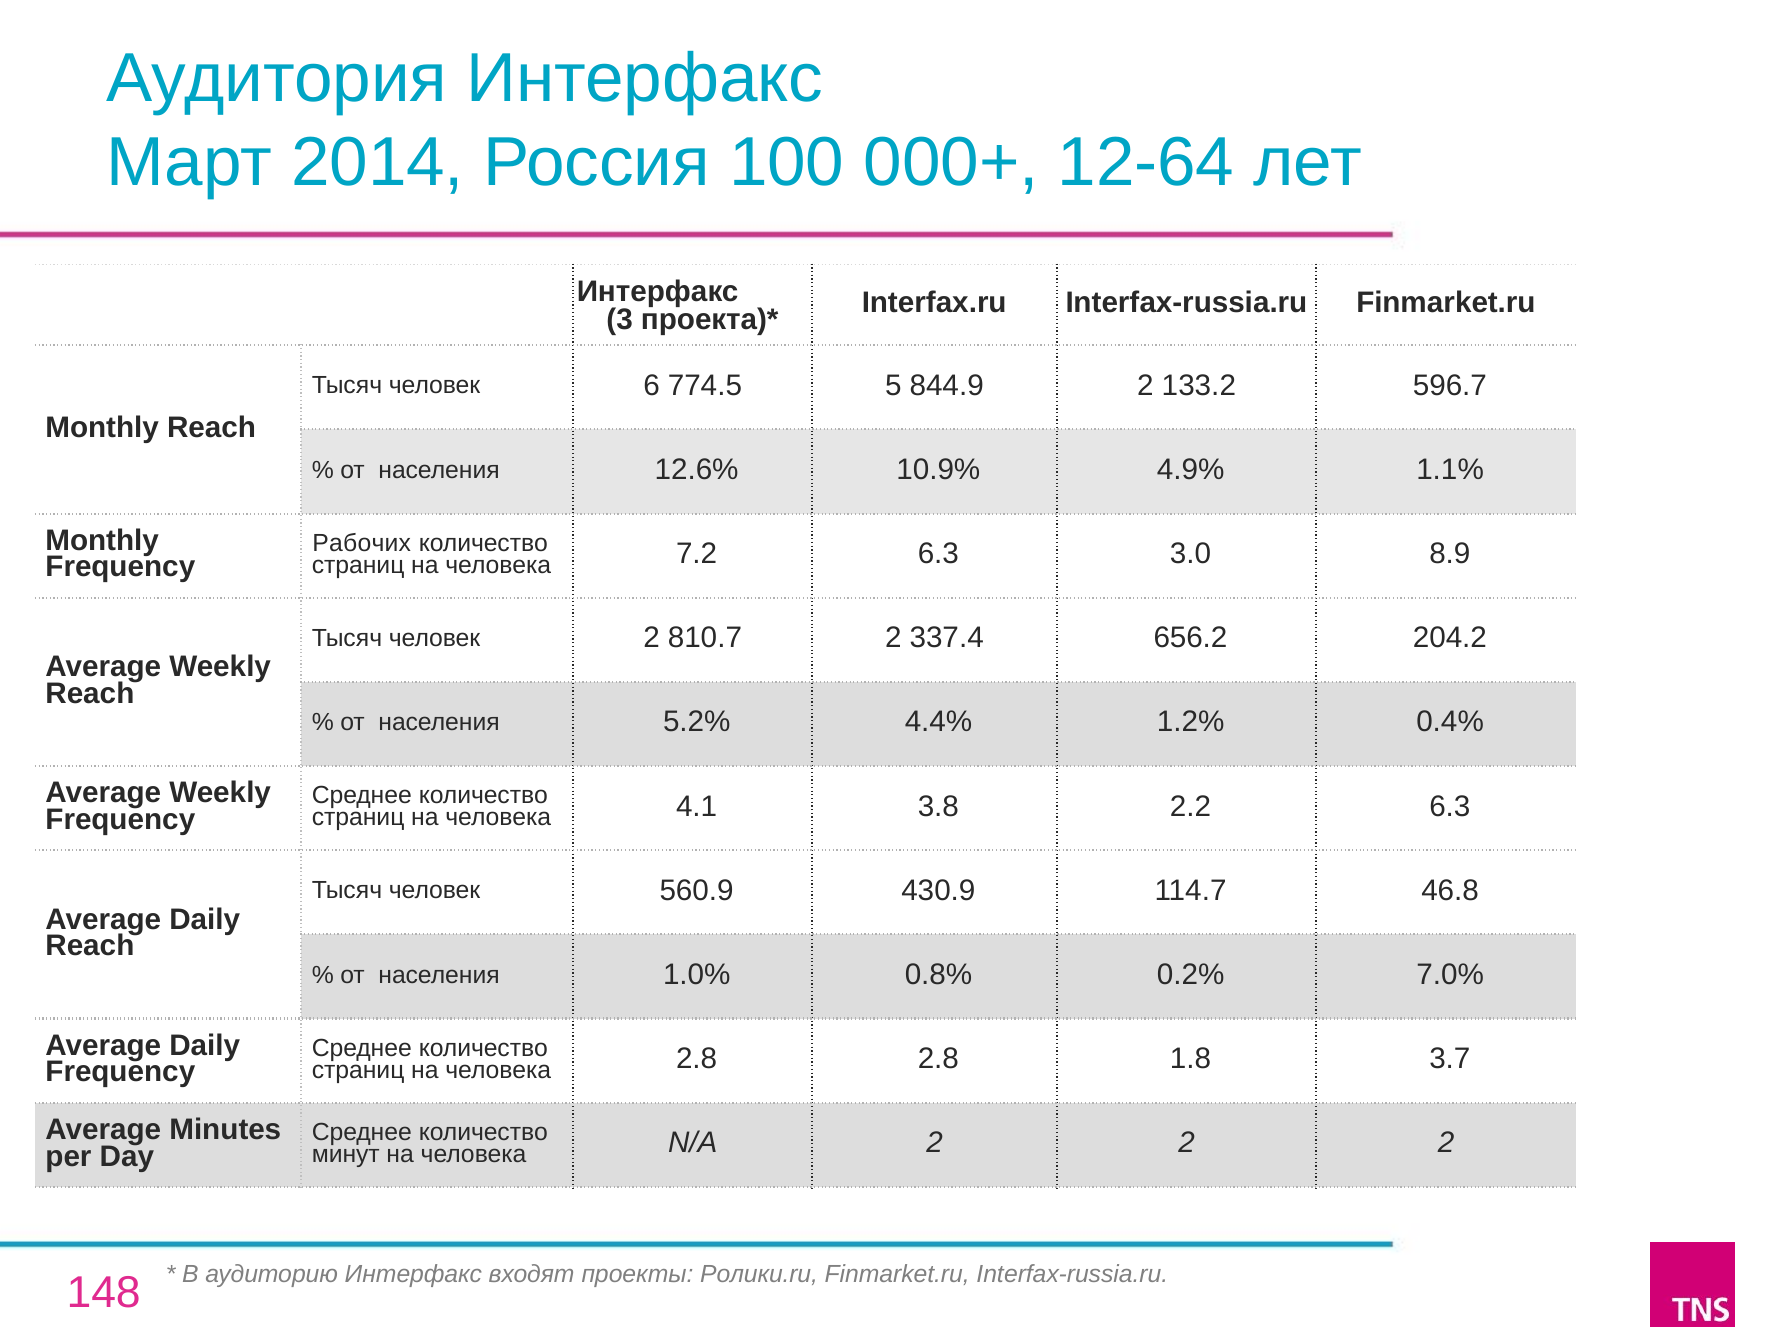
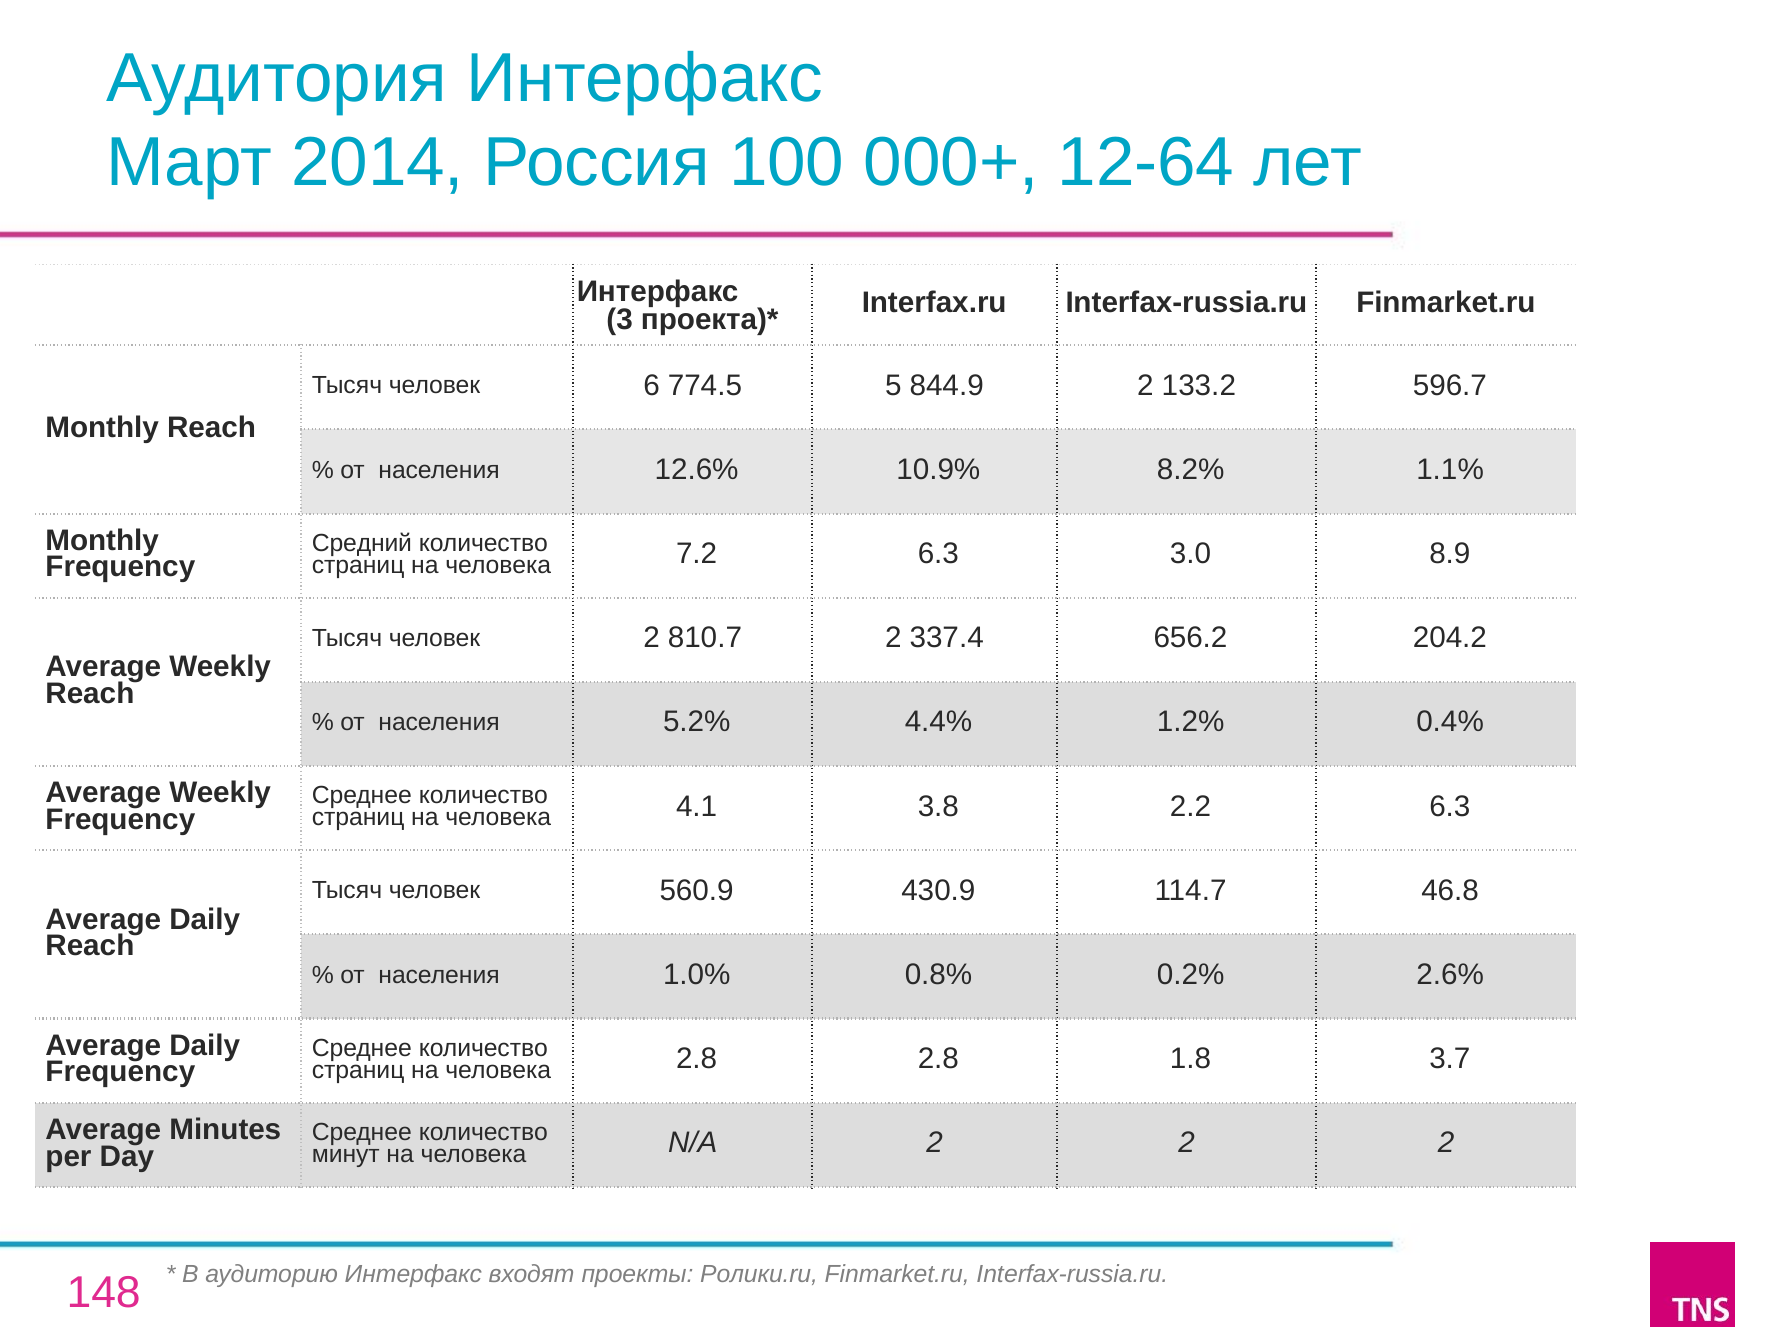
4.9%: 4.9% -> 8.2%
Рабочих: Рабочих -> Средний
7.0%: 7.0% -> 2.6%
